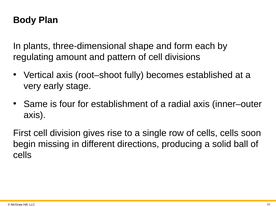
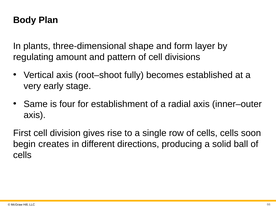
each: each -> layer
missing: missing -> creates
